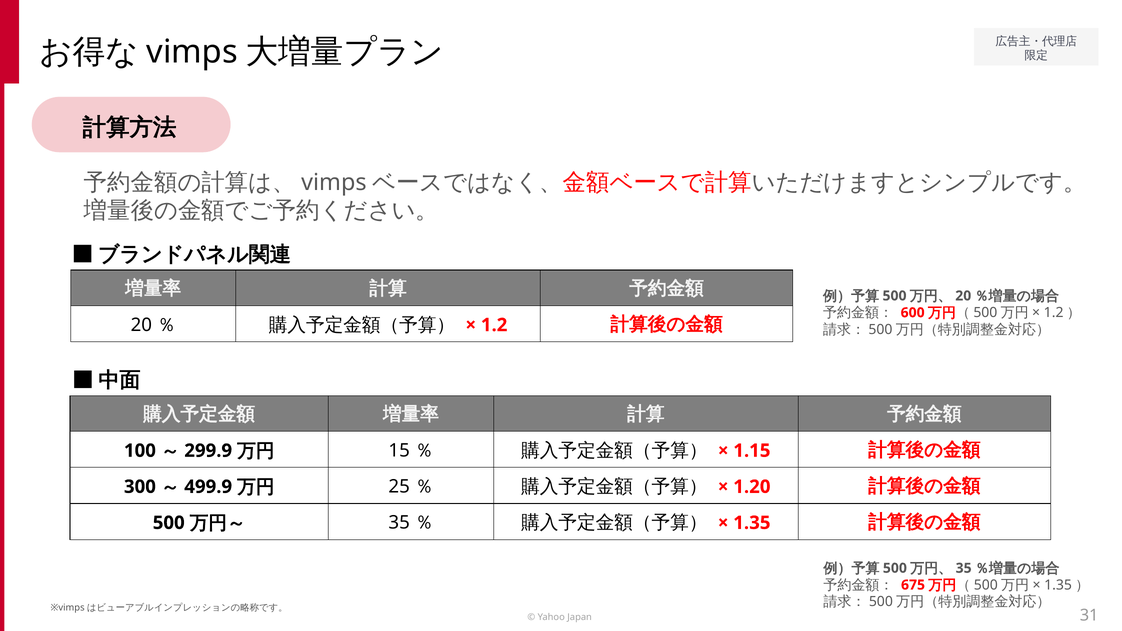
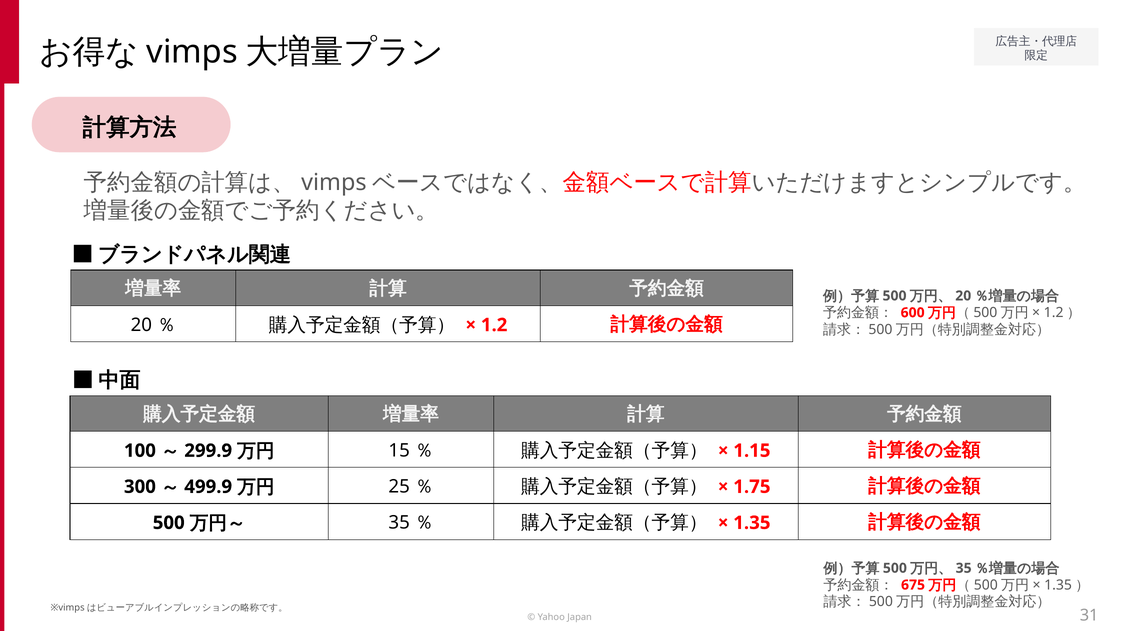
1.20: 1.20 -> 1.75
